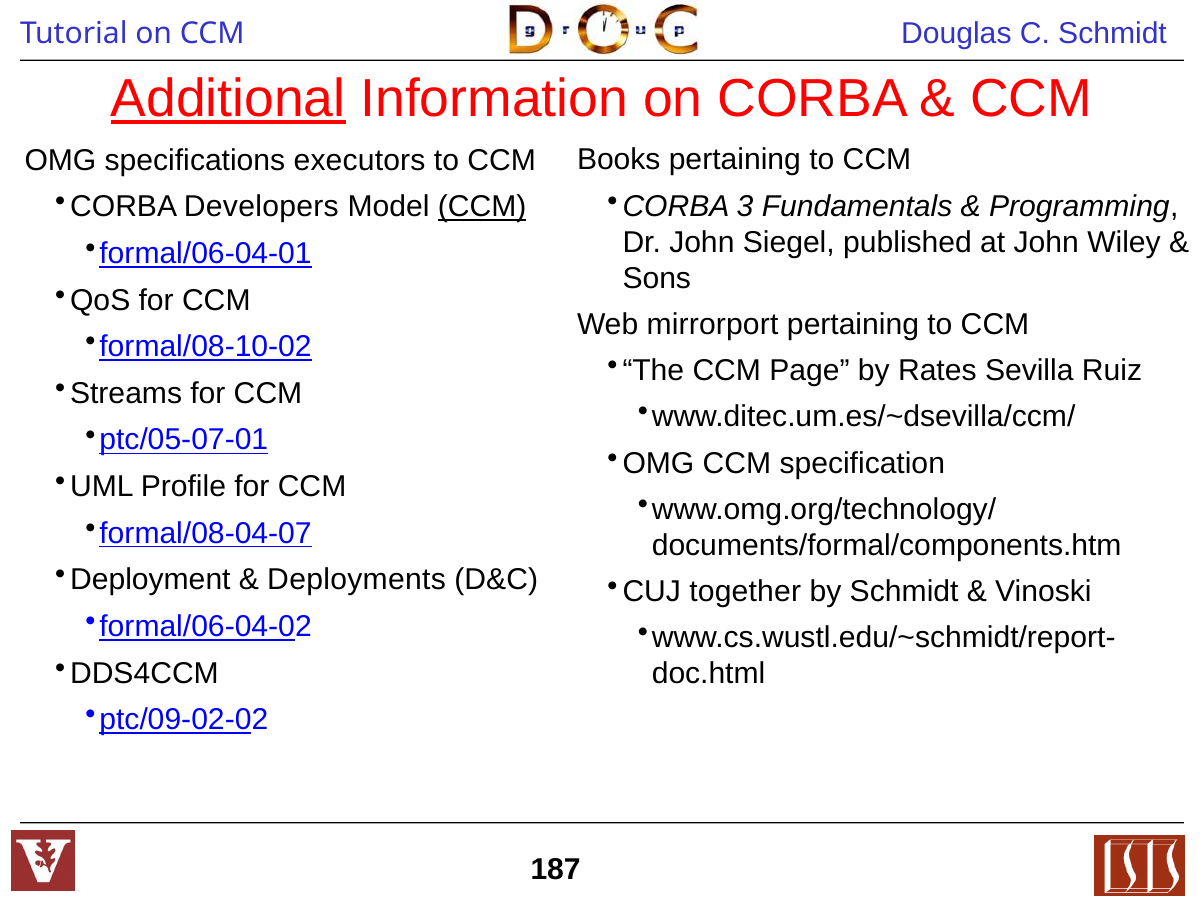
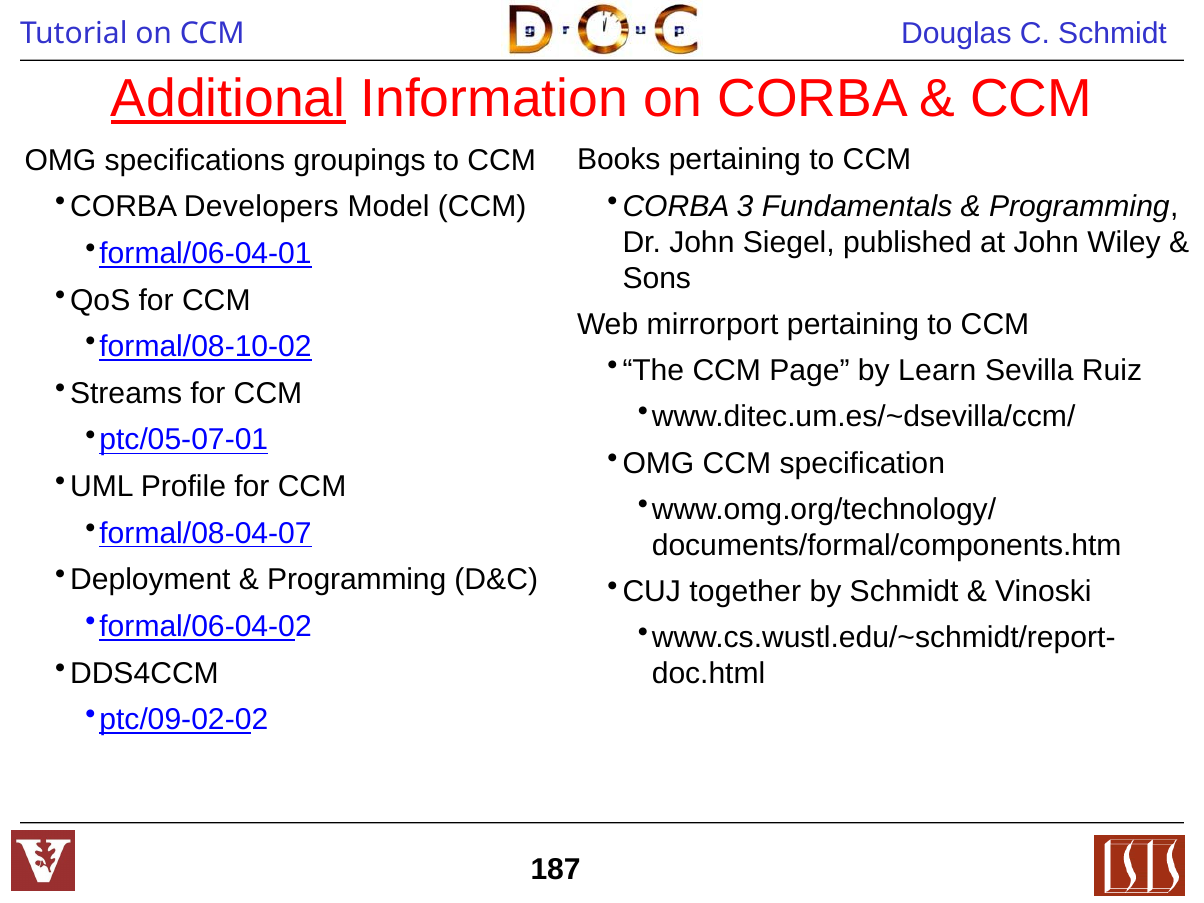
executors: executors -> groupings
CCM at (482, 207) underline: present -> none
Rates: Rates -> Learn
Deployments at (357, 580): Deployments -> Programming
